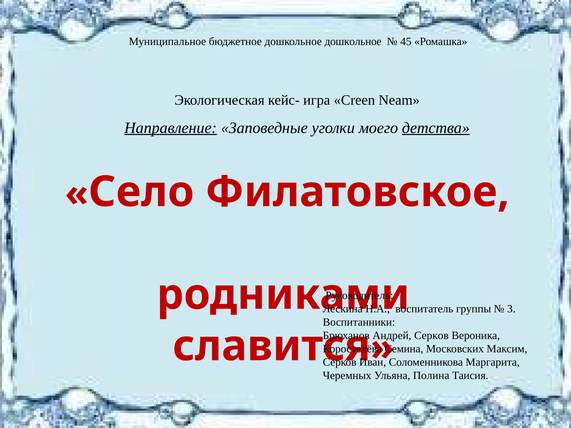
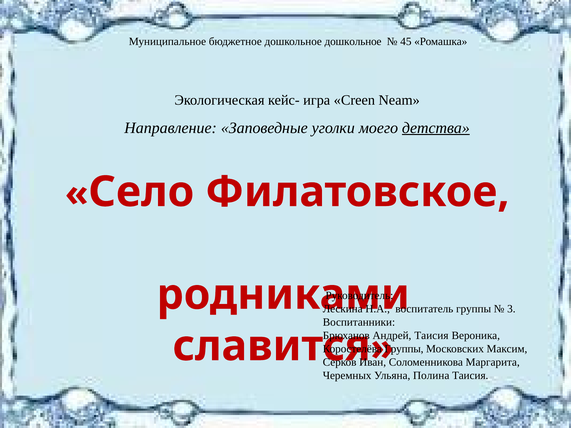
Направление underline: present -> none
Андрей Серков: Серков -> Таисия
Семина at (404, 349): Семина -> Группы
